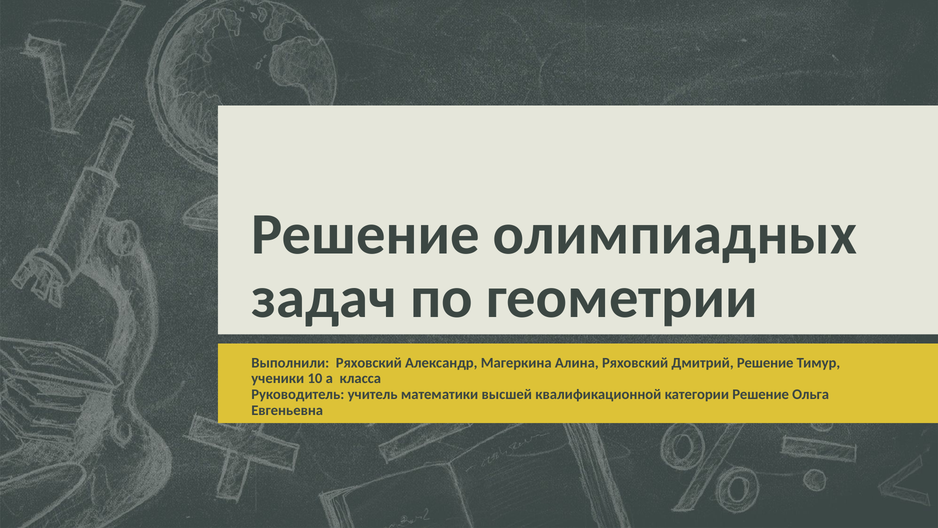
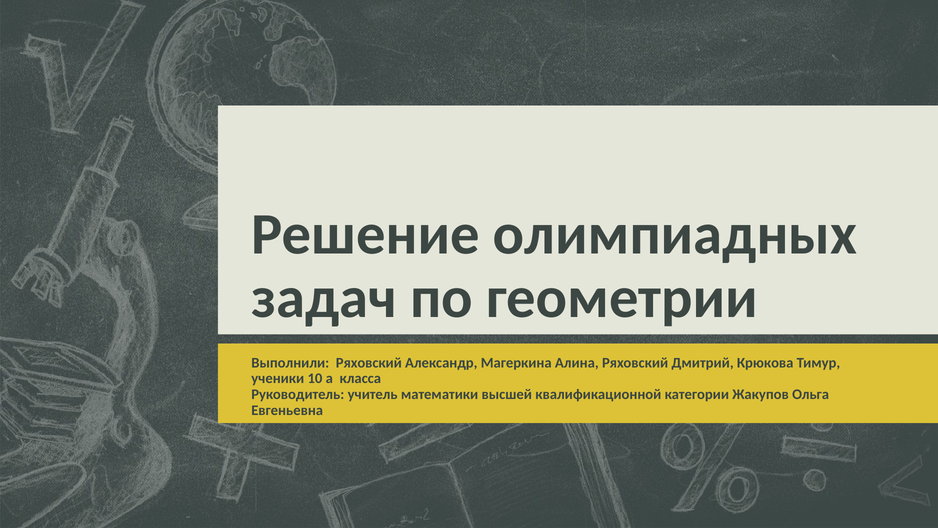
Дмитрий Решение: Решение -> Крюкова
категории Решение: Решение -> Жакупов
